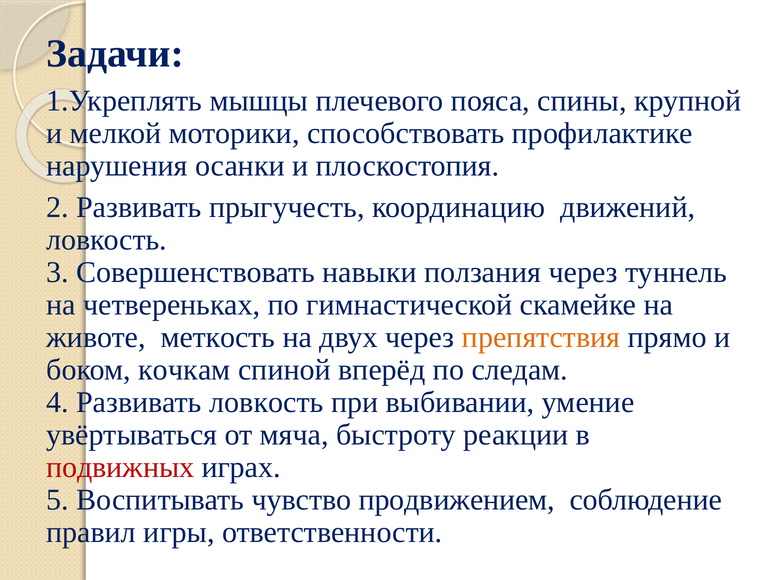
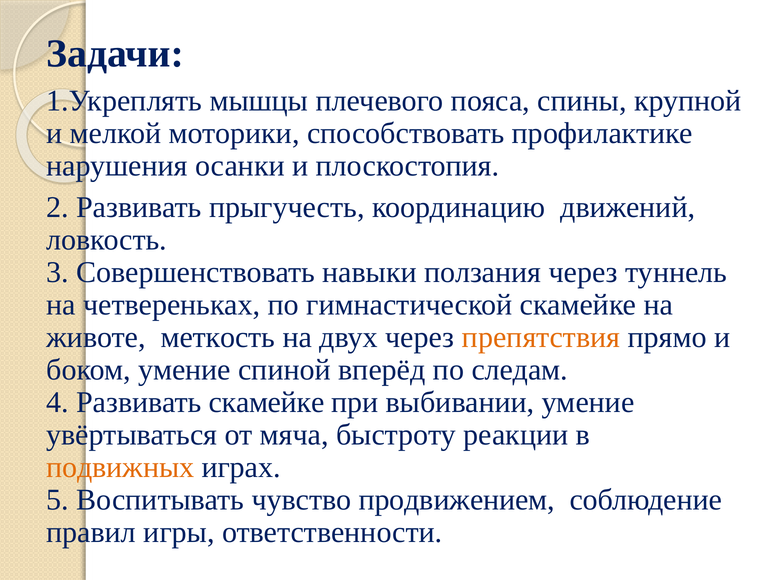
боком кочкам: кочкам -> умение
Развивать ловкость: ловкость -> скамейке
подвижных colour: red -> orange
